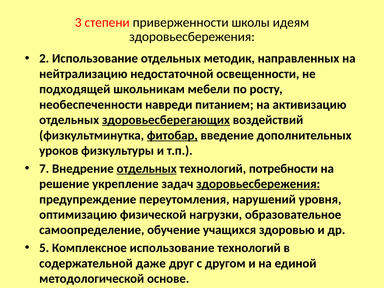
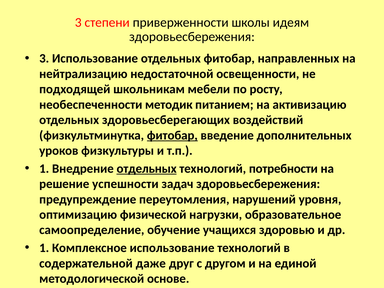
2 at (44, 58): 2 -> 3
отдельных методик: методик -> фитобар
навреди: навреди -> методик
здоровьесберегающих underline: present -> none
7 at (44, 169): 7 -> 1
укрепление: укрепление -> успешности
здоровьесбережения at (258, 184) underline: present -> none
5 at (44, 248): 5 -> 1
